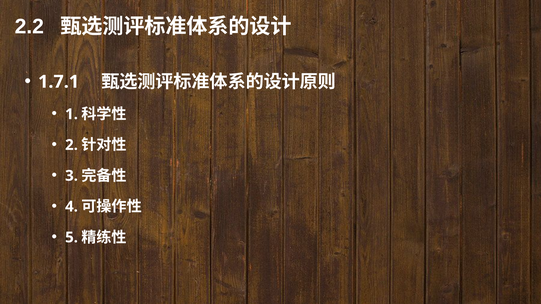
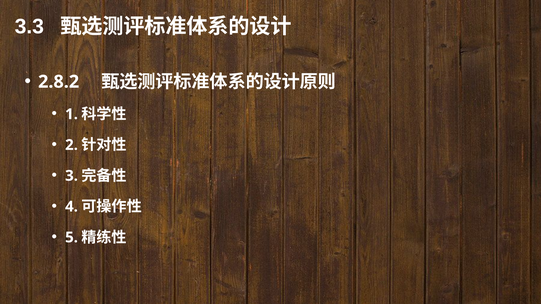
2.2: 2.2 -> 3.3
1.7.1: 1.7.1 -> 2.8.2
